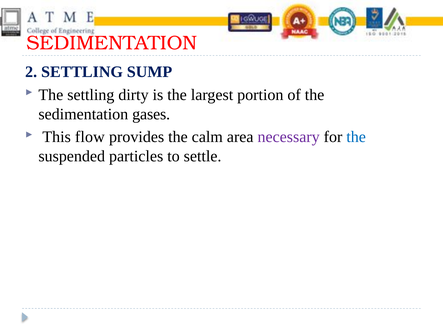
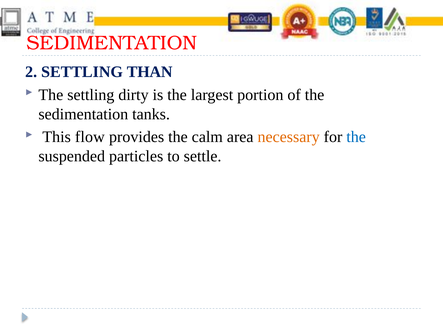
SUMP: SUMP -> THAN
gases: gases -> tanks
necessary colour: purple -> orange
